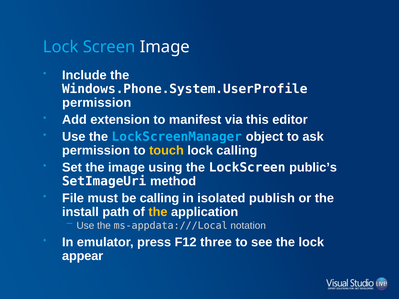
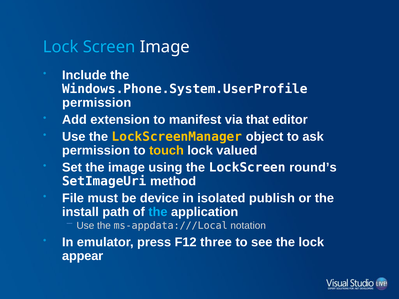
this: this -> that
LockScreenManager colour: light blue -> yellow
lock calling: calling -> valued
public’s: public’s -> round’s
be calling: calling -> device
the at (158, 212) colour: yellow -> light blue
